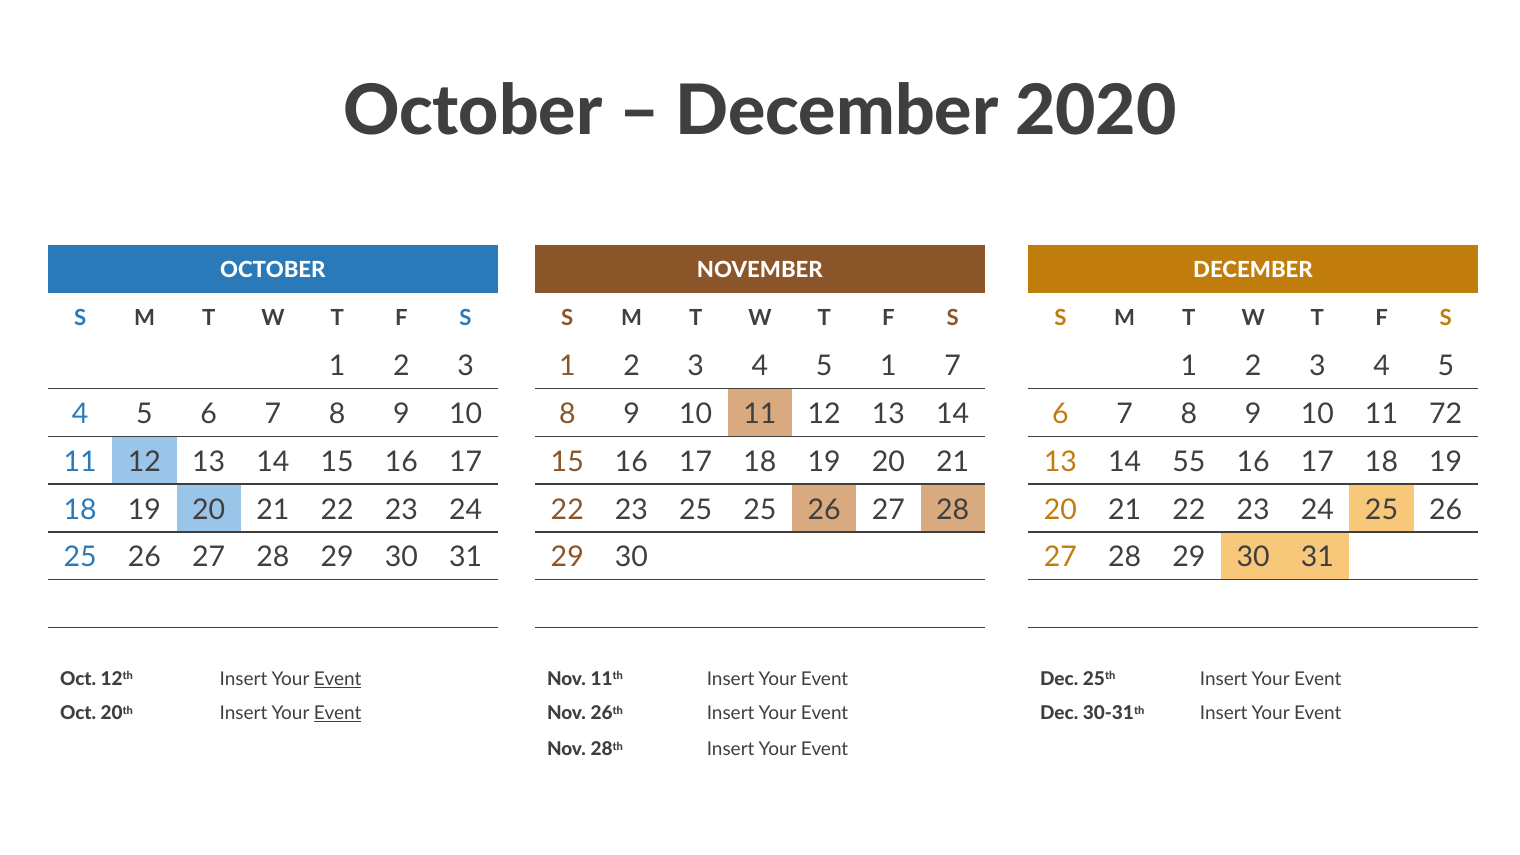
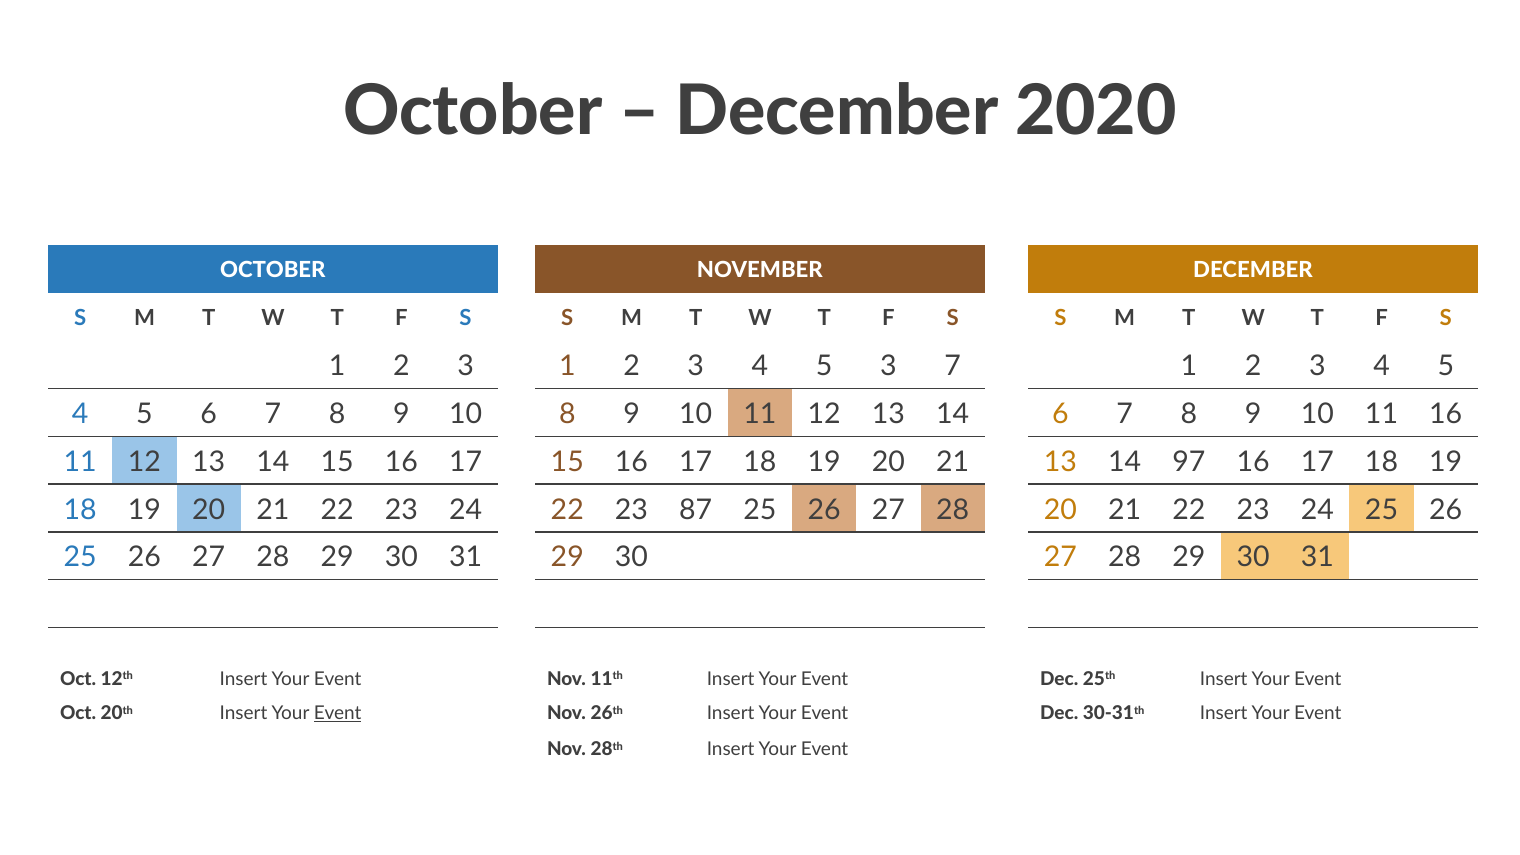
5 1: 1 -> 3
11 72: 72 -> 16
55: 55 -> 97
23 25: 25 -> 87
Event at (338, 679) underline: present -> none
